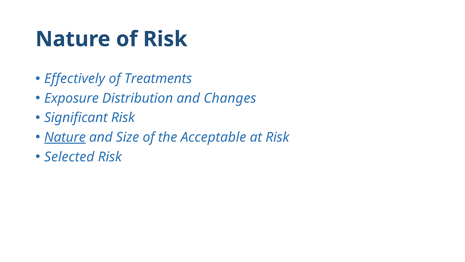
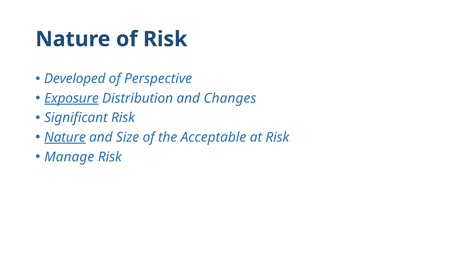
Effectively: Effectively -> Developed
Treatments: Treatments -> Perspective
Exposure underline: none -> present
Selected: Selected -> Manage
